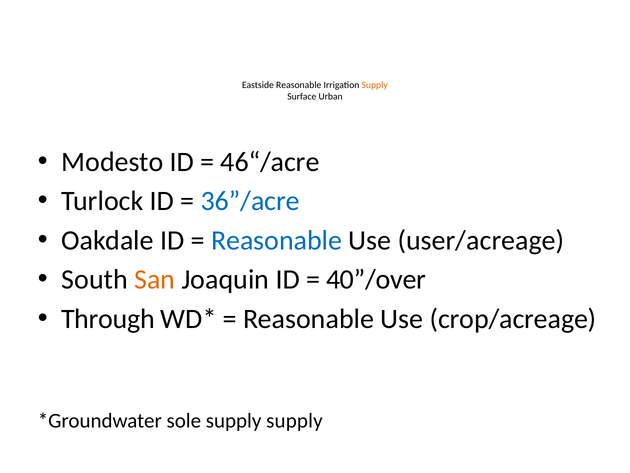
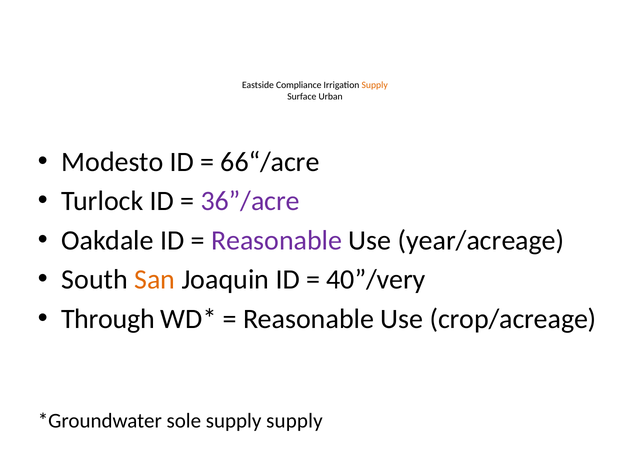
Eastside Reasonable: Reasonable -> Compliance
46“/acre: 46“/acre -> 66“/acre
36”/acre colour: blue -> purple
Reasonable at (277, 240) colour: blue -> purple
user/acreage: user/acreage -> year/acreage
40”/over: 40”/over -> 40”/very
